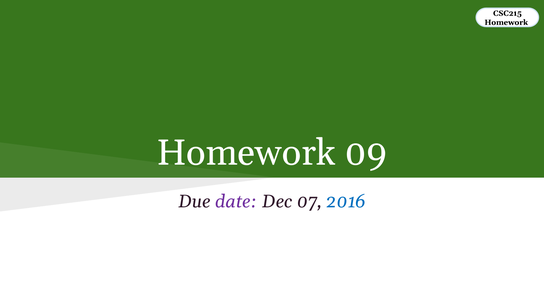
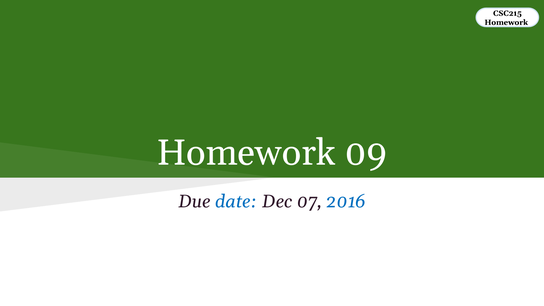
date colour: purple -> blue
